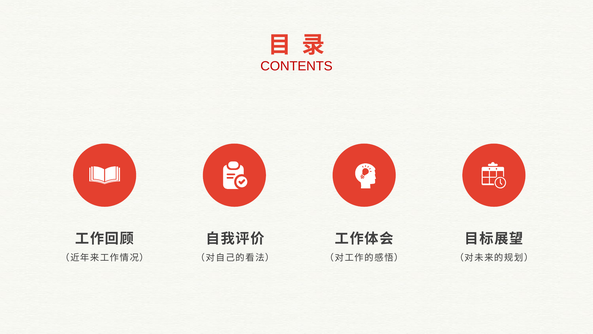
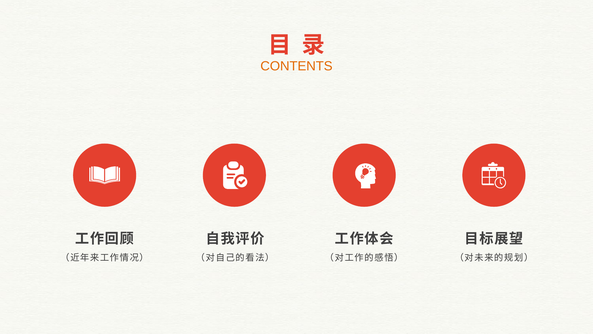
CONTENTS colour: red -> orange
